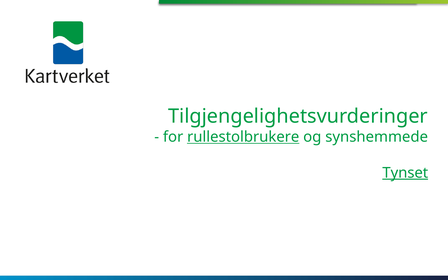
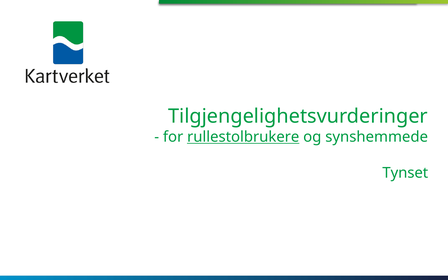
Tynset underline: present -> none
